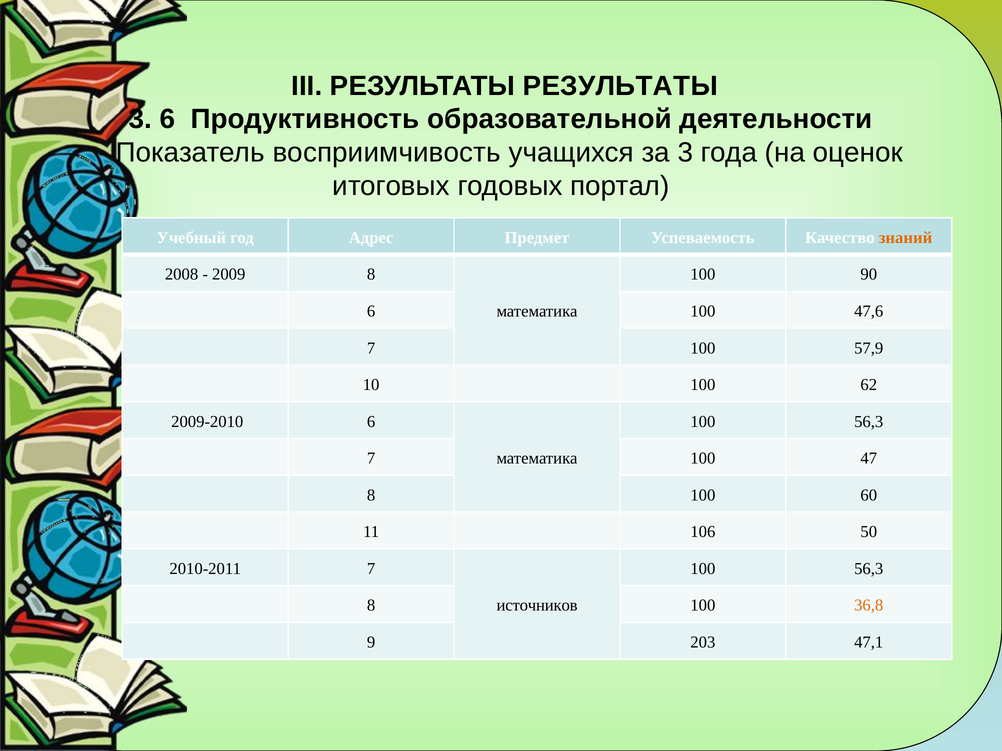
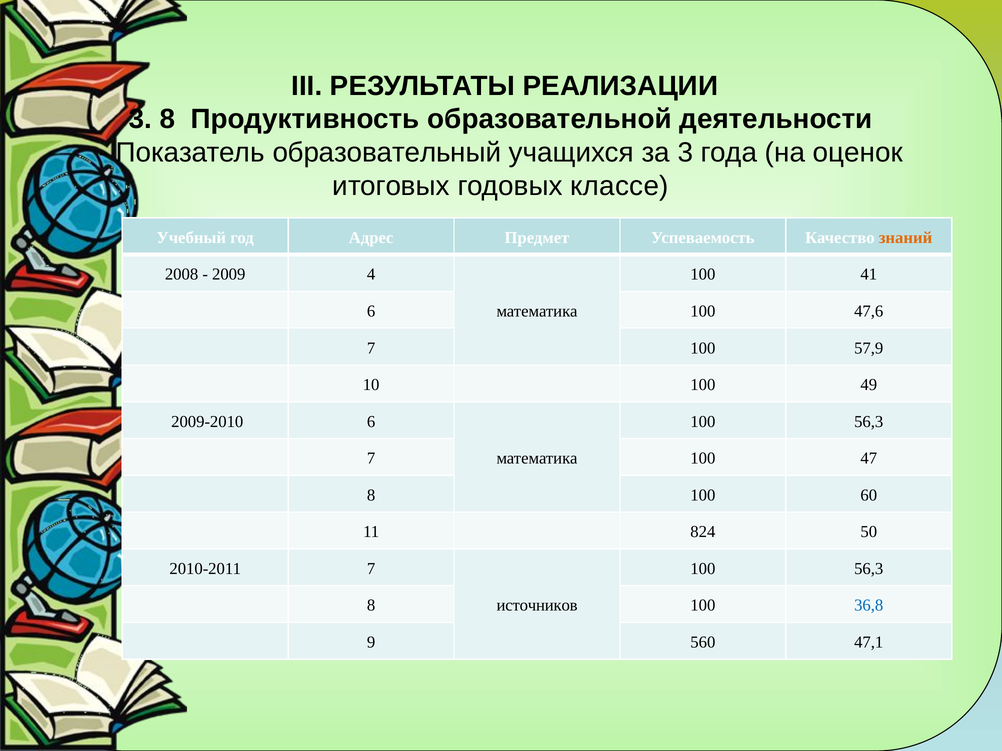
РЕЗУЛЬТАТЫ РЕЗУЛЬТАТЫ: РЕЗУЛЬТАТЫ -> РЕАЛИЗАЦИИ
3 6: 6 -> 8
восприимчивость: восприимчивость -> образовательный
портал: портал -> классе
2009 8: 8 -> 4
90: 90 -> 41
62: 62 -> 49
106: 106 -> 824
36,8 colour: orange -> blue
203: 203 -> 560
